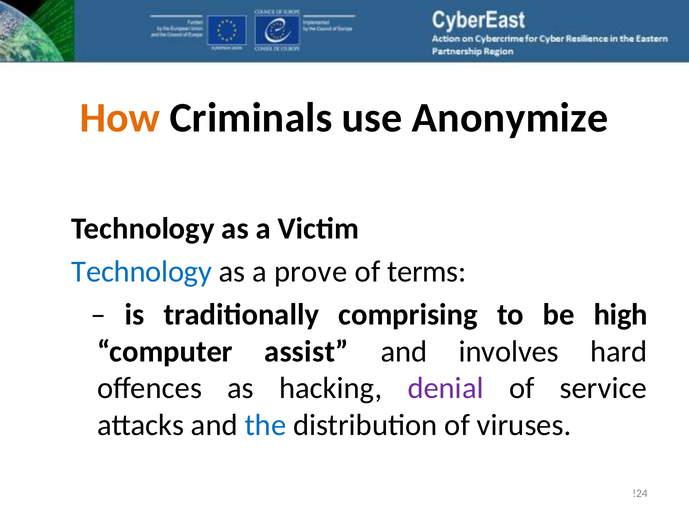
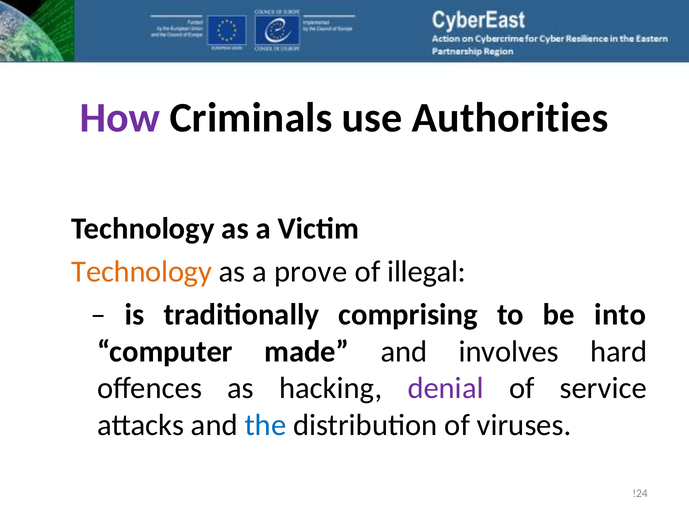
How colour: orange -> purple
Anonymize: Anonymize -> Authorities
Technology at (142, 272) colour: blue -> orange
terms: terms -> illegal
high: high -> into
assist: assist -> made
